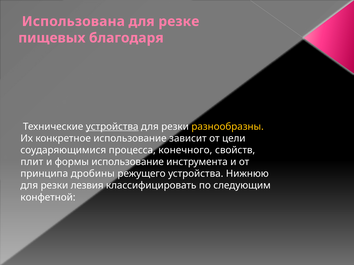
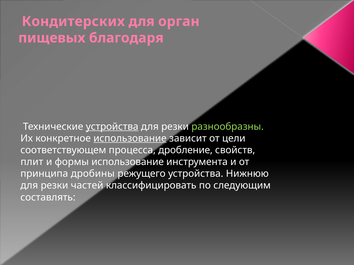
Использована: Использована -> Кондитерских
резке: резке -> орган
разнообразны colour: yellow -> light green
использование at (130, 139) underline: none -> present
соударяющимися: соударяющимися -> соответствующем
конечного: конечного -> дробление
лезвия: лезвия -> частей
конфетной: конфетной -> составлять
